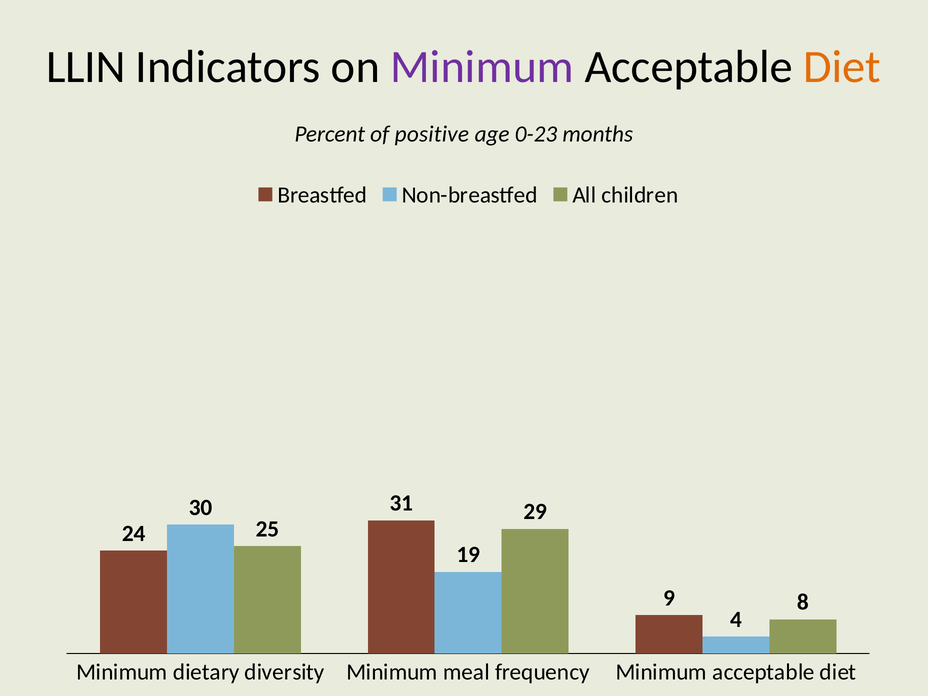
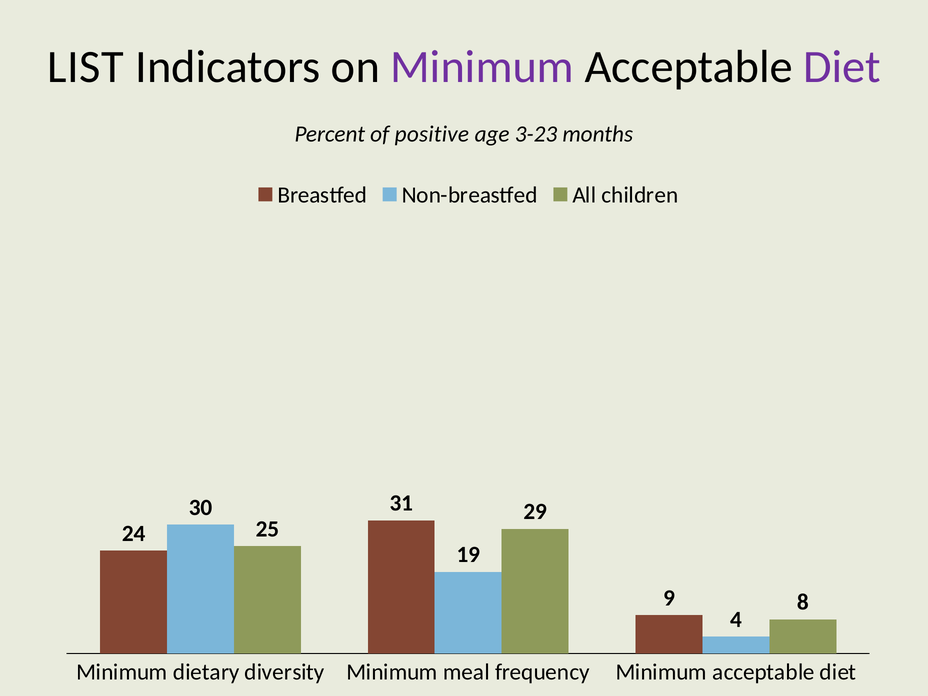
LLIN: LLIN -> LIST
Diet at (842, 67) colour: orange -> purple
0-23: 0-23 -> 3-23
